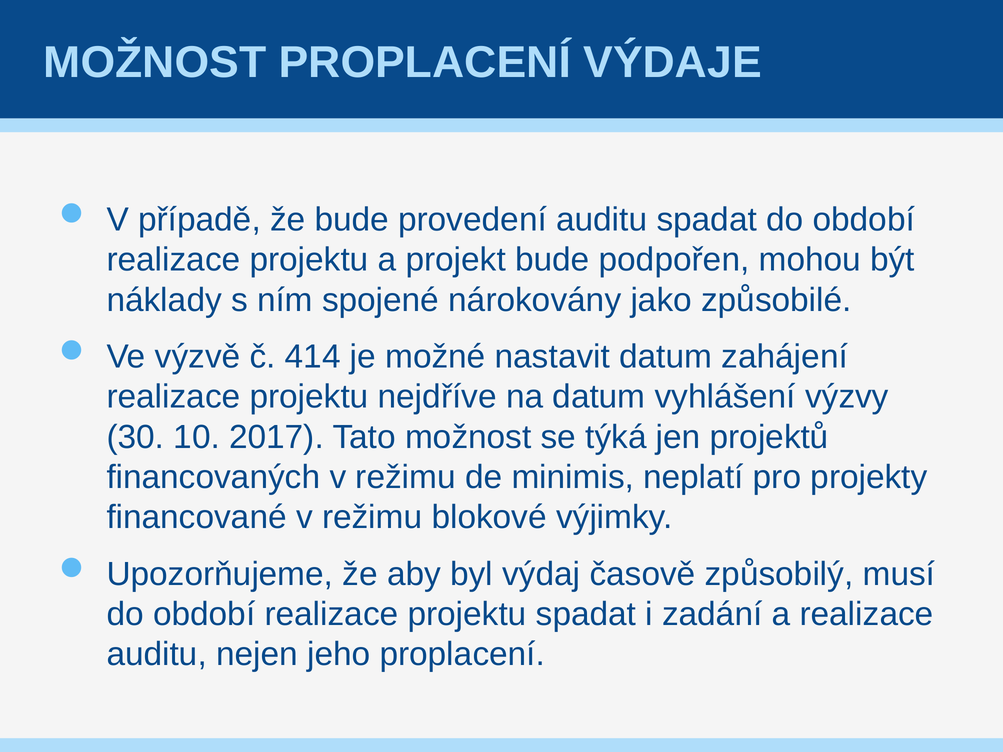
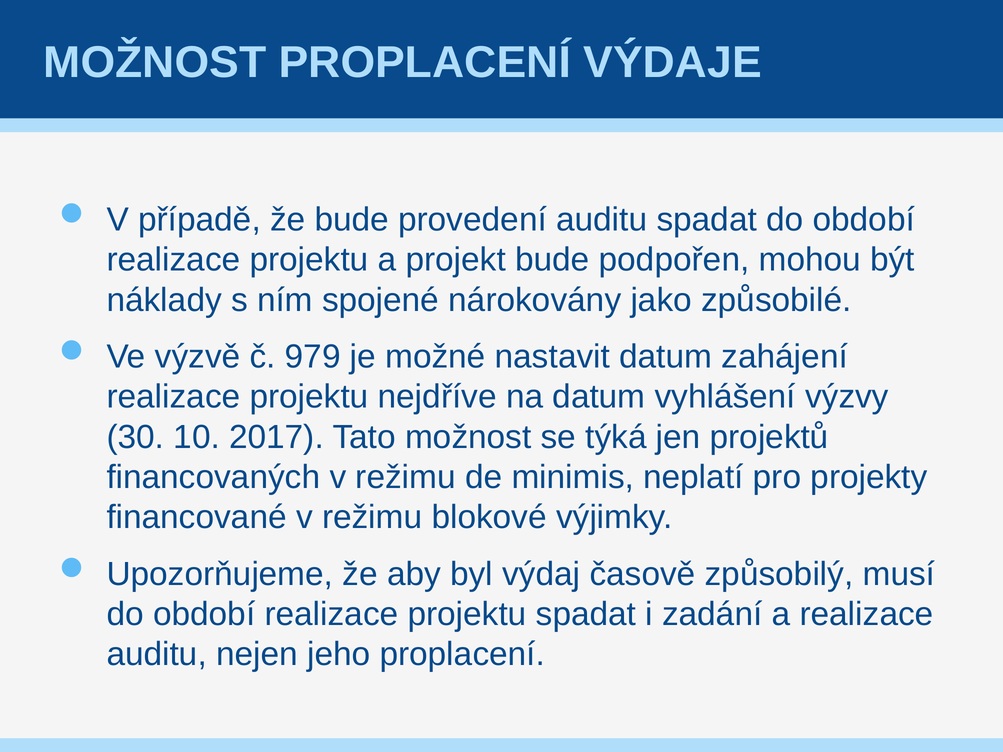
414: 414 -> 979
